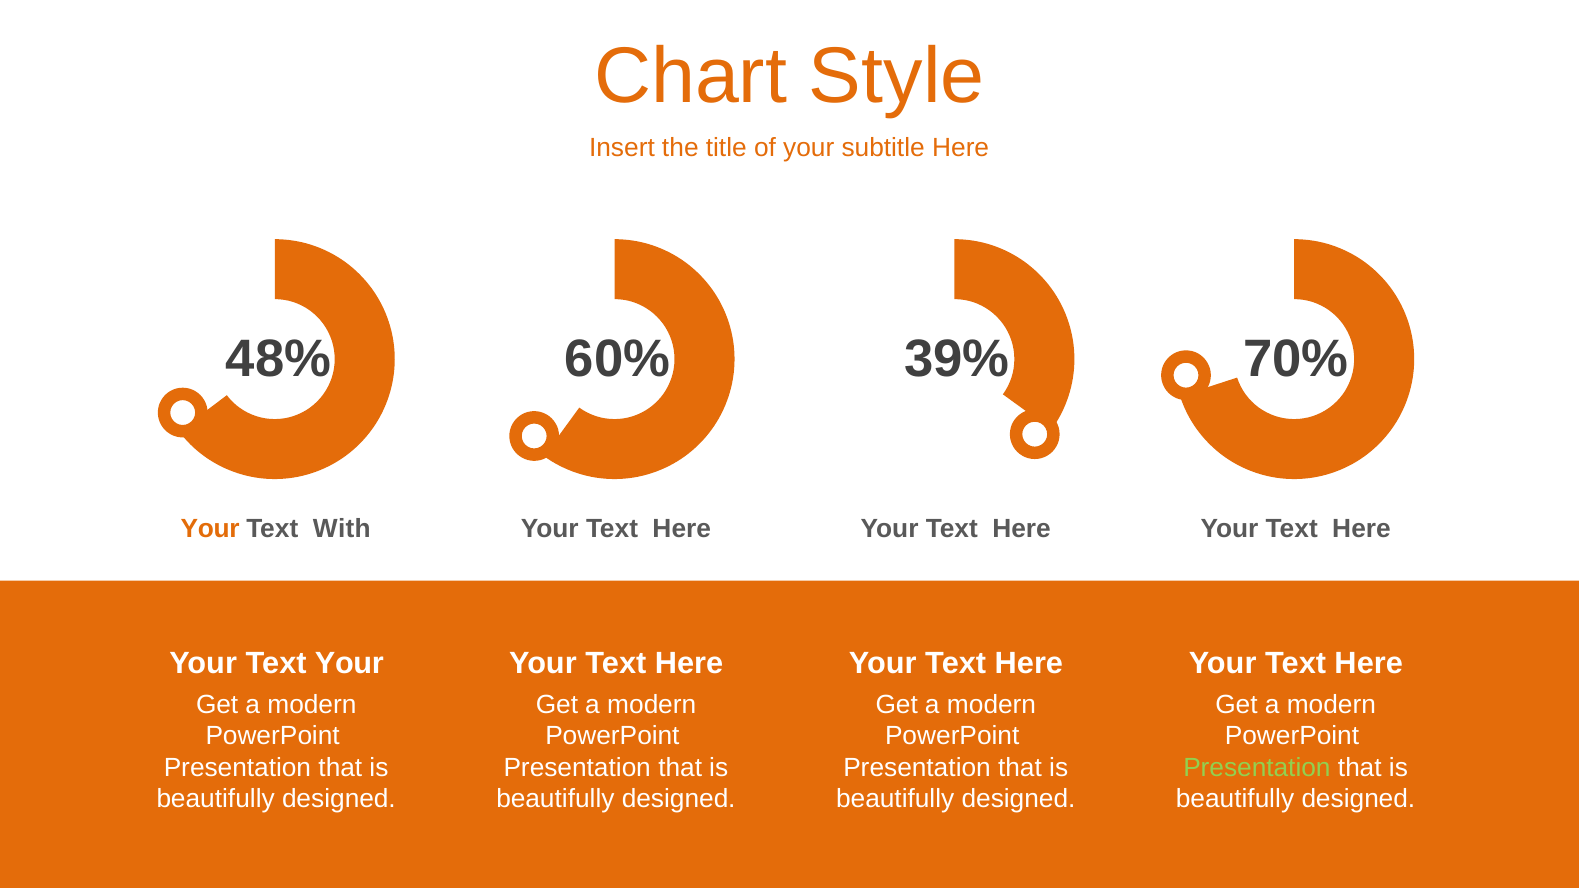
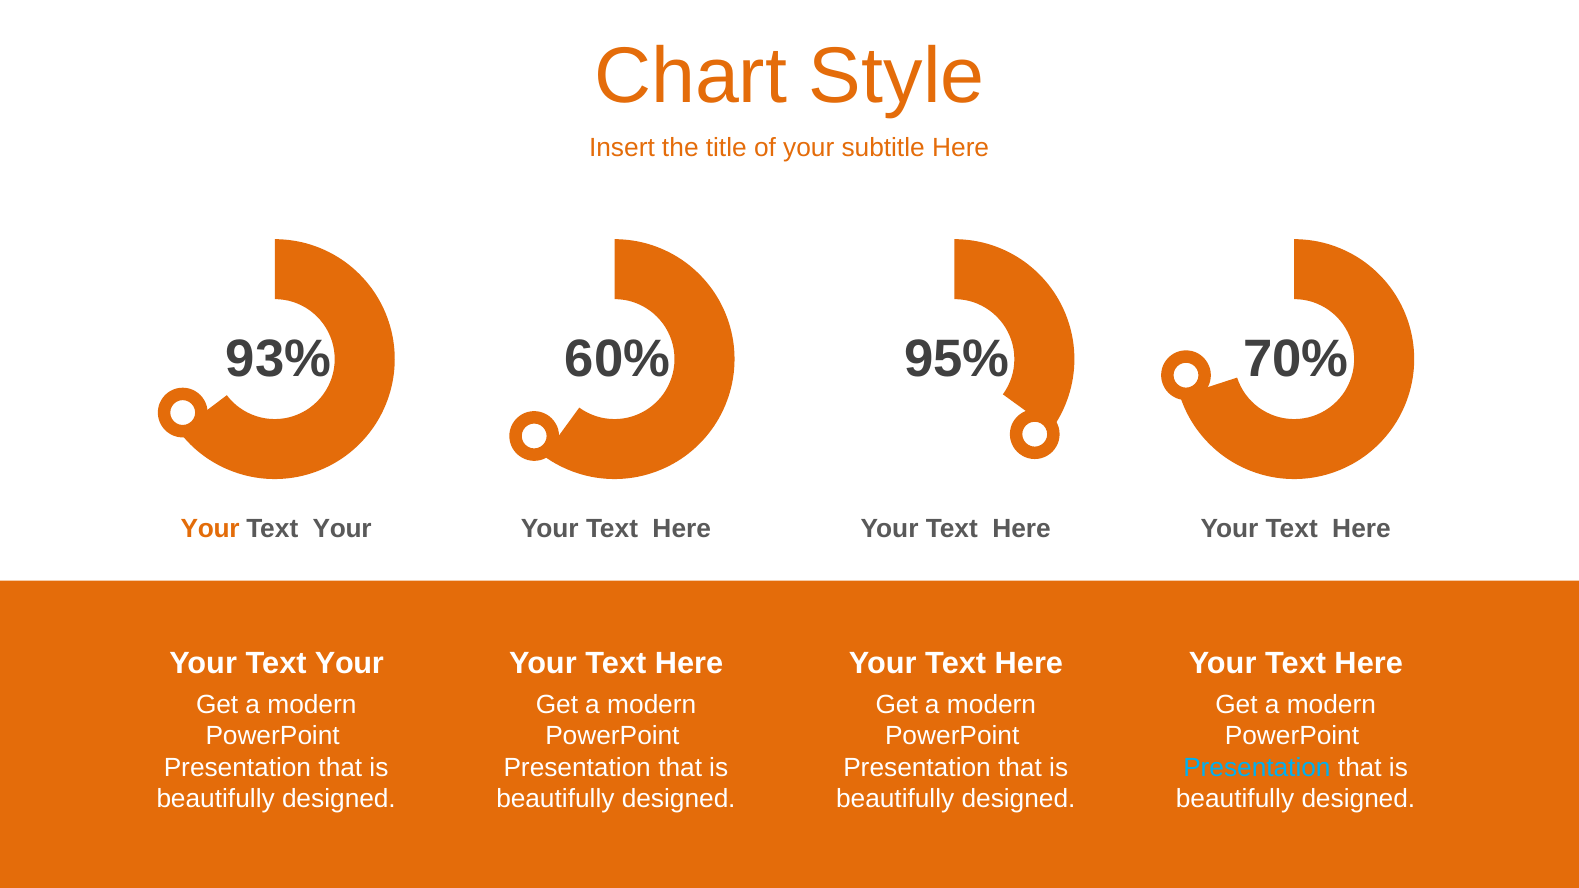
48%: 48% -> 93%
39%: 39% -> 95%
With at (342, 529): With -> Your
Presentation at (1257, 768) colour: light green -> light blue
